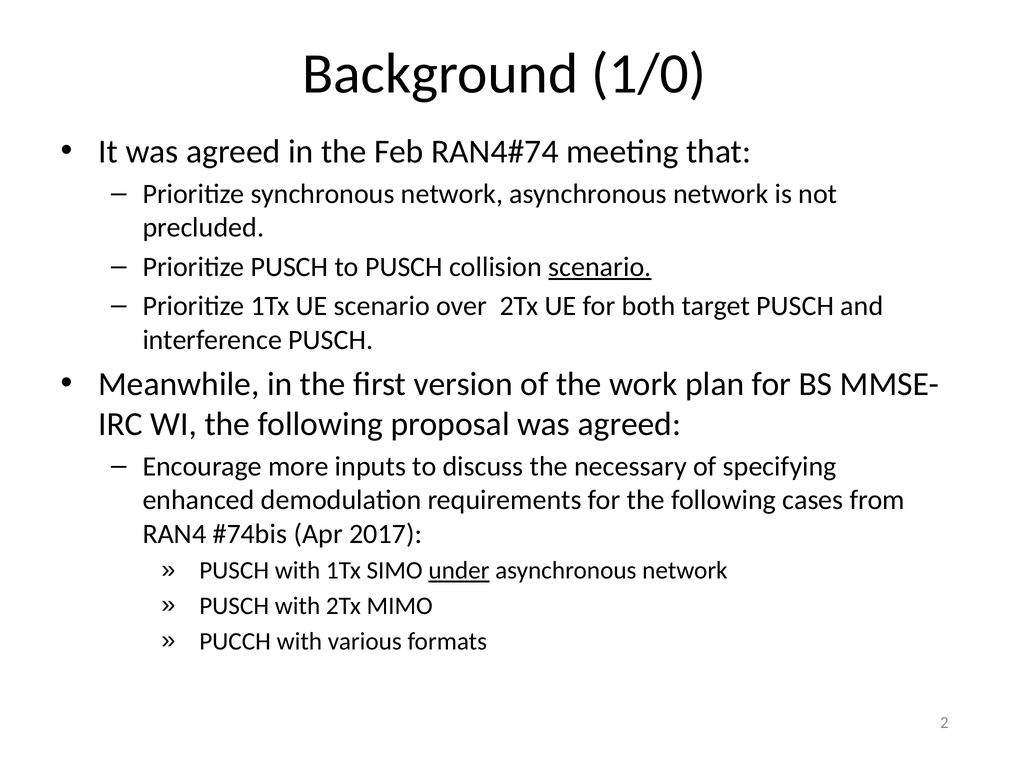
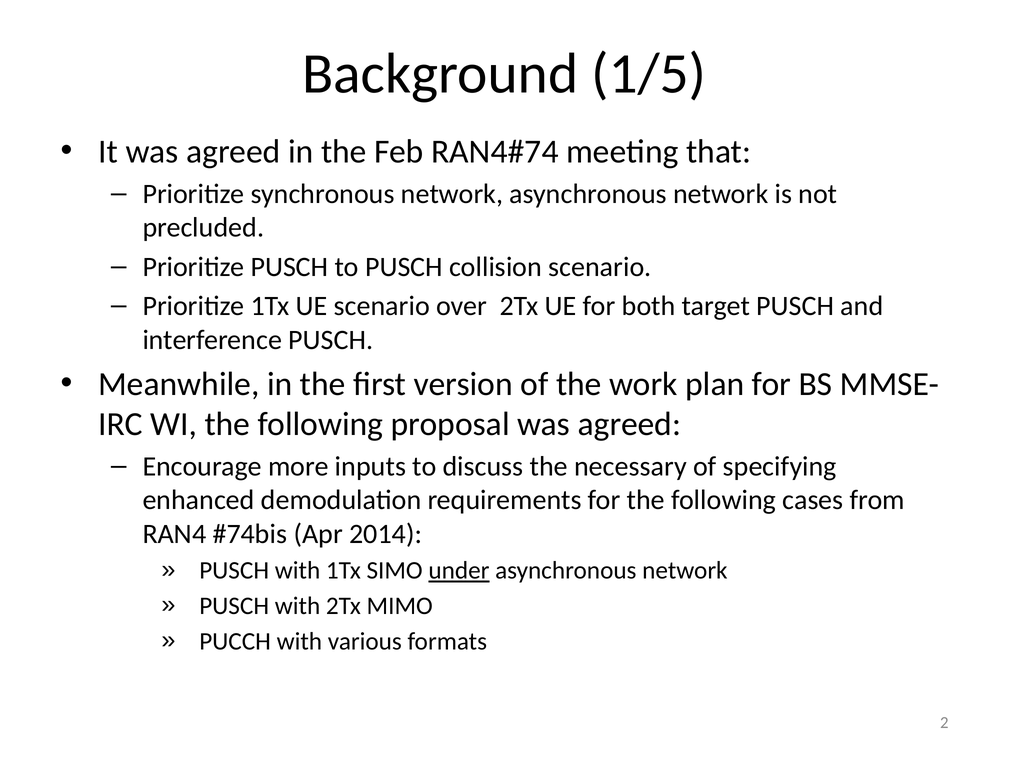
1/0: 1/0 -> 1/5
scenario at (600, 267) underline: present -> none
2017: 2017 -> 2014
